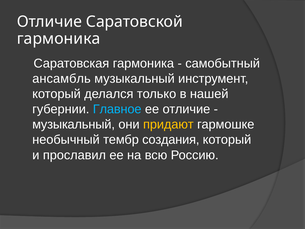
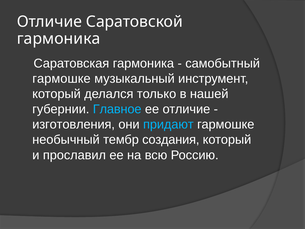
ансамбль at (61, 79): ансамбль -> гармошке
музыкальный at (74, 124): музыкальный -> изготовления
придают colour: yellow -> light blue
